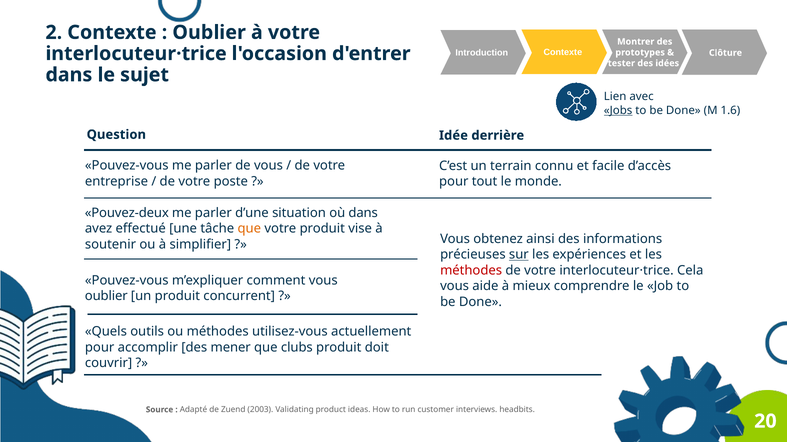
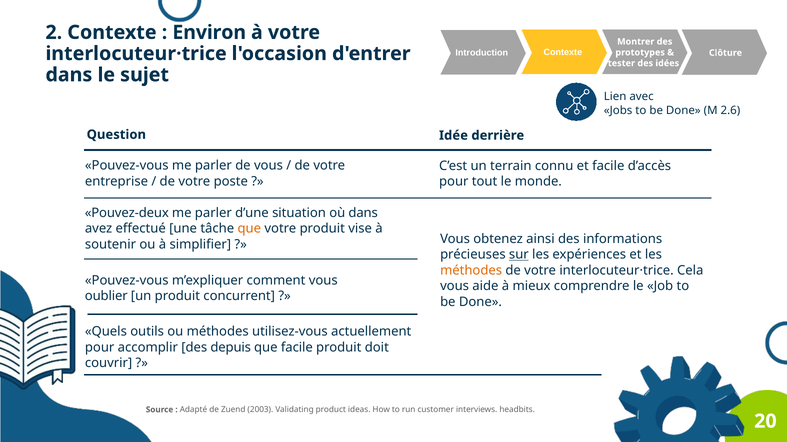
Oublier at (209, 32): Oublier -> Environ
Jobs underline: present -> none
1.6: 1.6 -> 2.6
méthodes at (471, 271) colour: red -> orange
mener: mener -> depuis
que clubs: clubs -> facile
